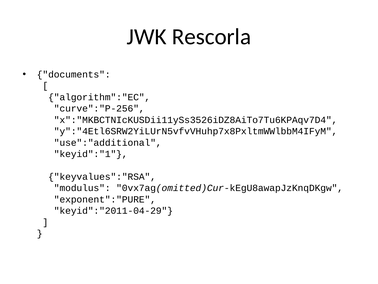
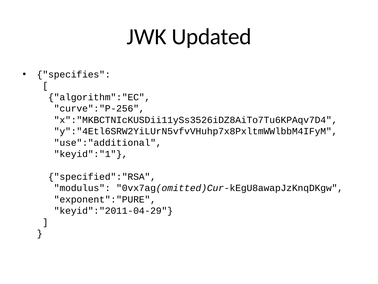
Rescorla: Rescorla -> Updated
documents: documents -> specifies
keyvalues":"RSA: keyvalues":"RSA -> specified":"RSA
